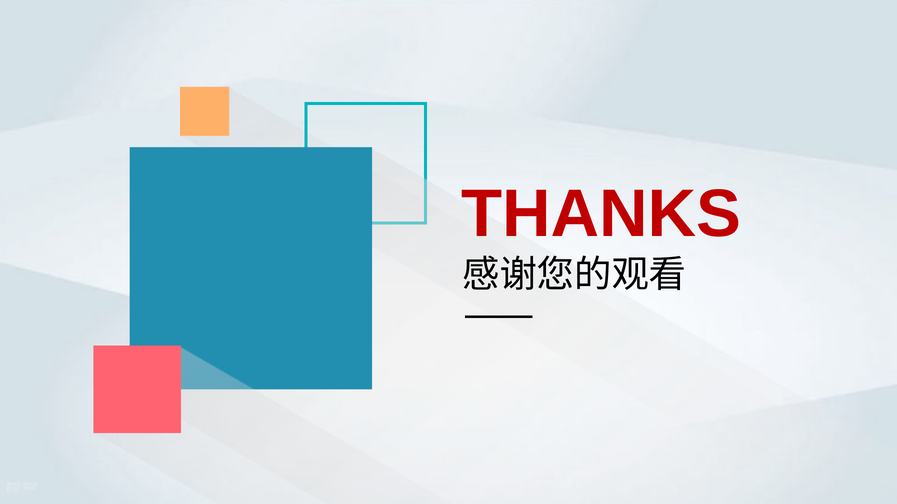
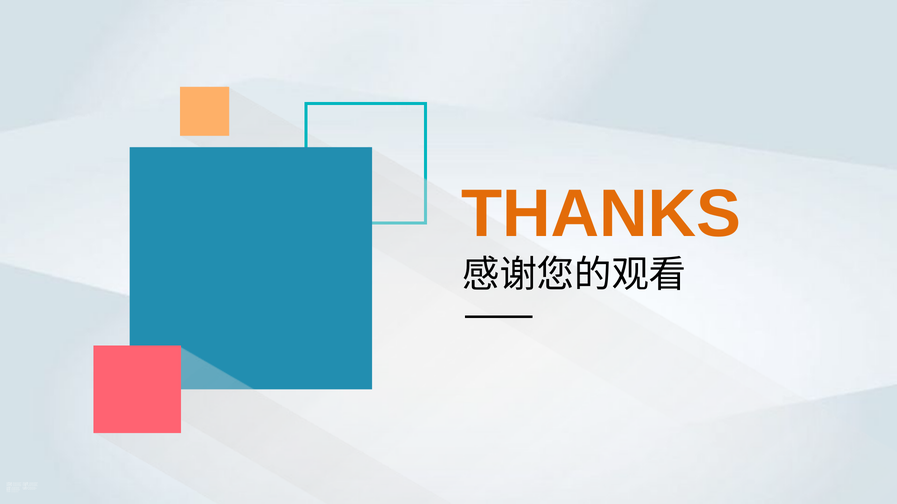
THANKS colour: red -> orange
